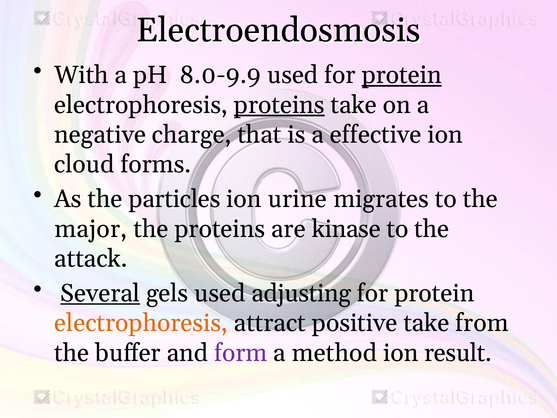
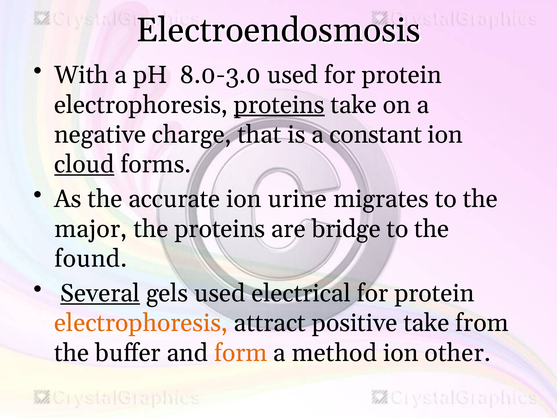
8.0-9.9: 8.0-9.9 -> 8.0-3.0
protein at (402, 75) underline: present -> none
effective: effective -> constant
cloud underline: none -> present
particles: particles -> accurate
kinase: kinase -> bridge
attack: attack -> found
adjusting: adjusting -> electrical
form colour: purple -> orange
result: result -> other
